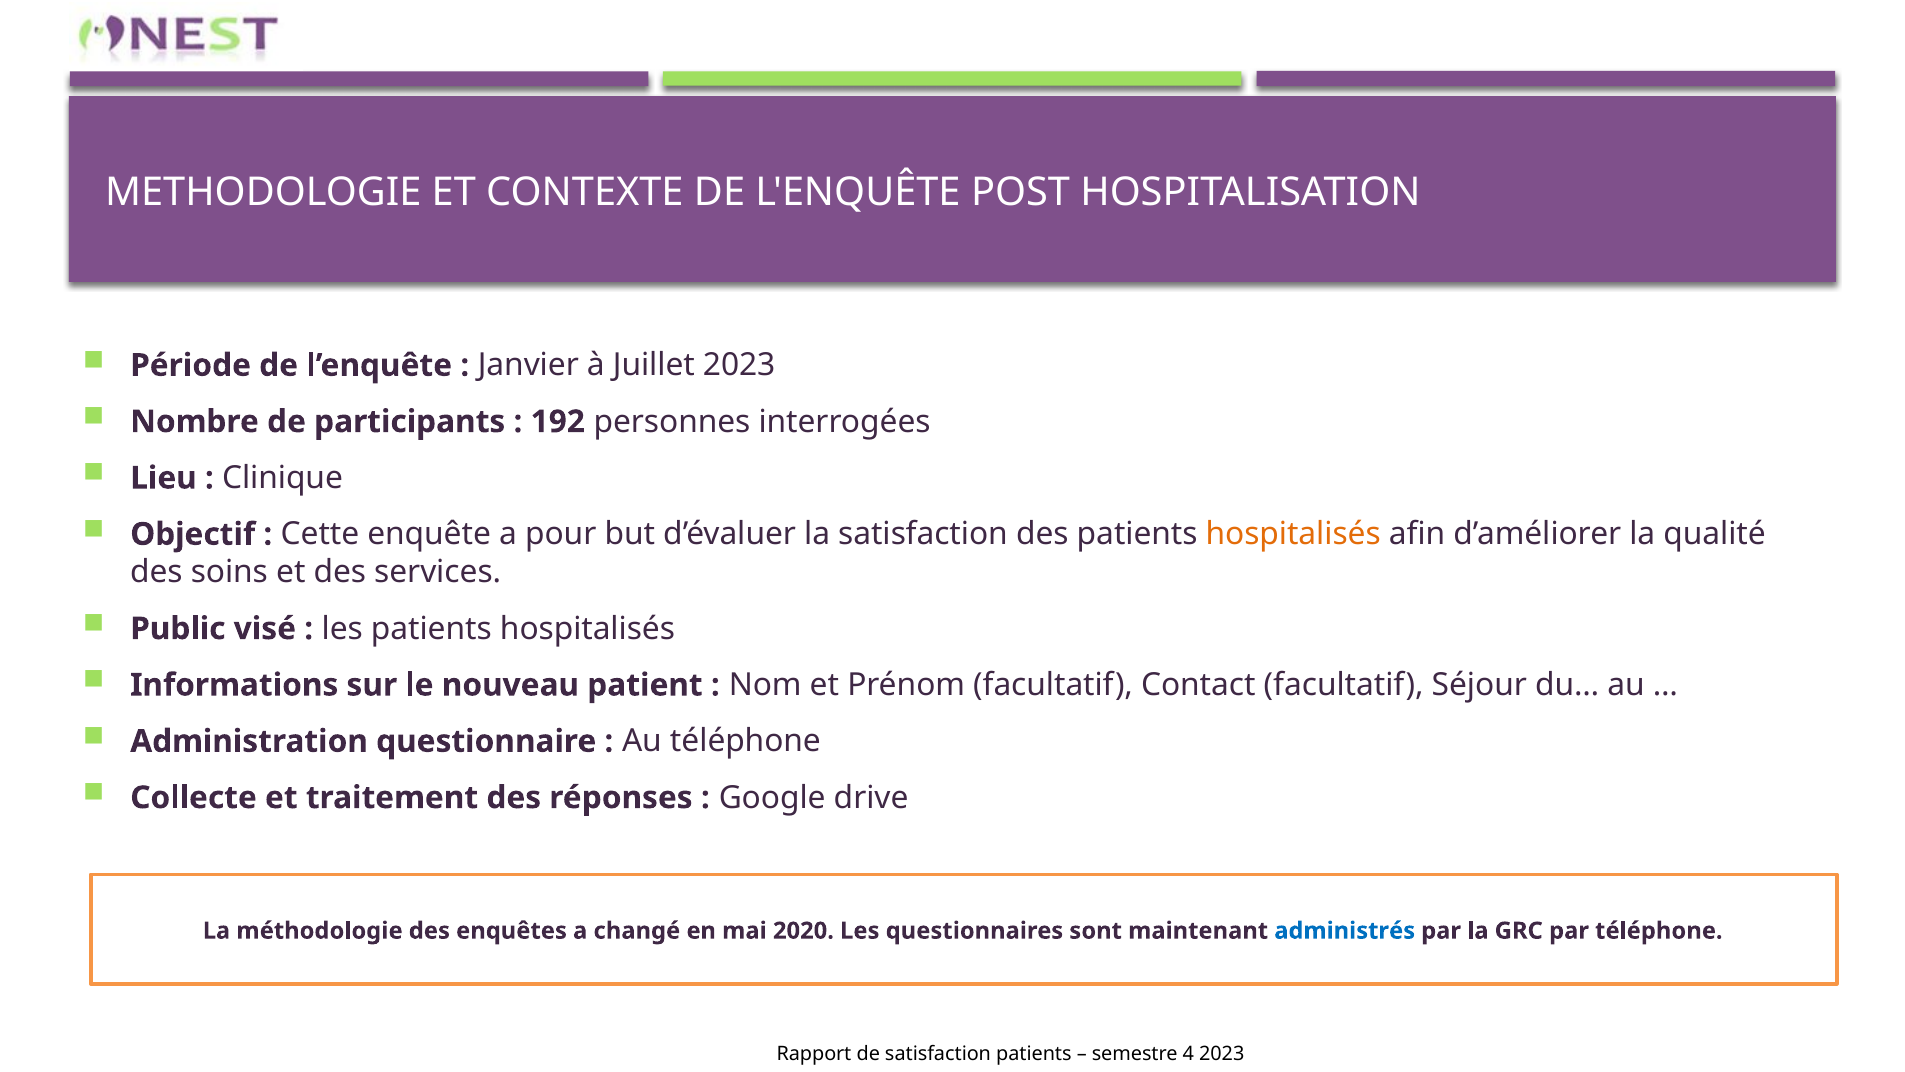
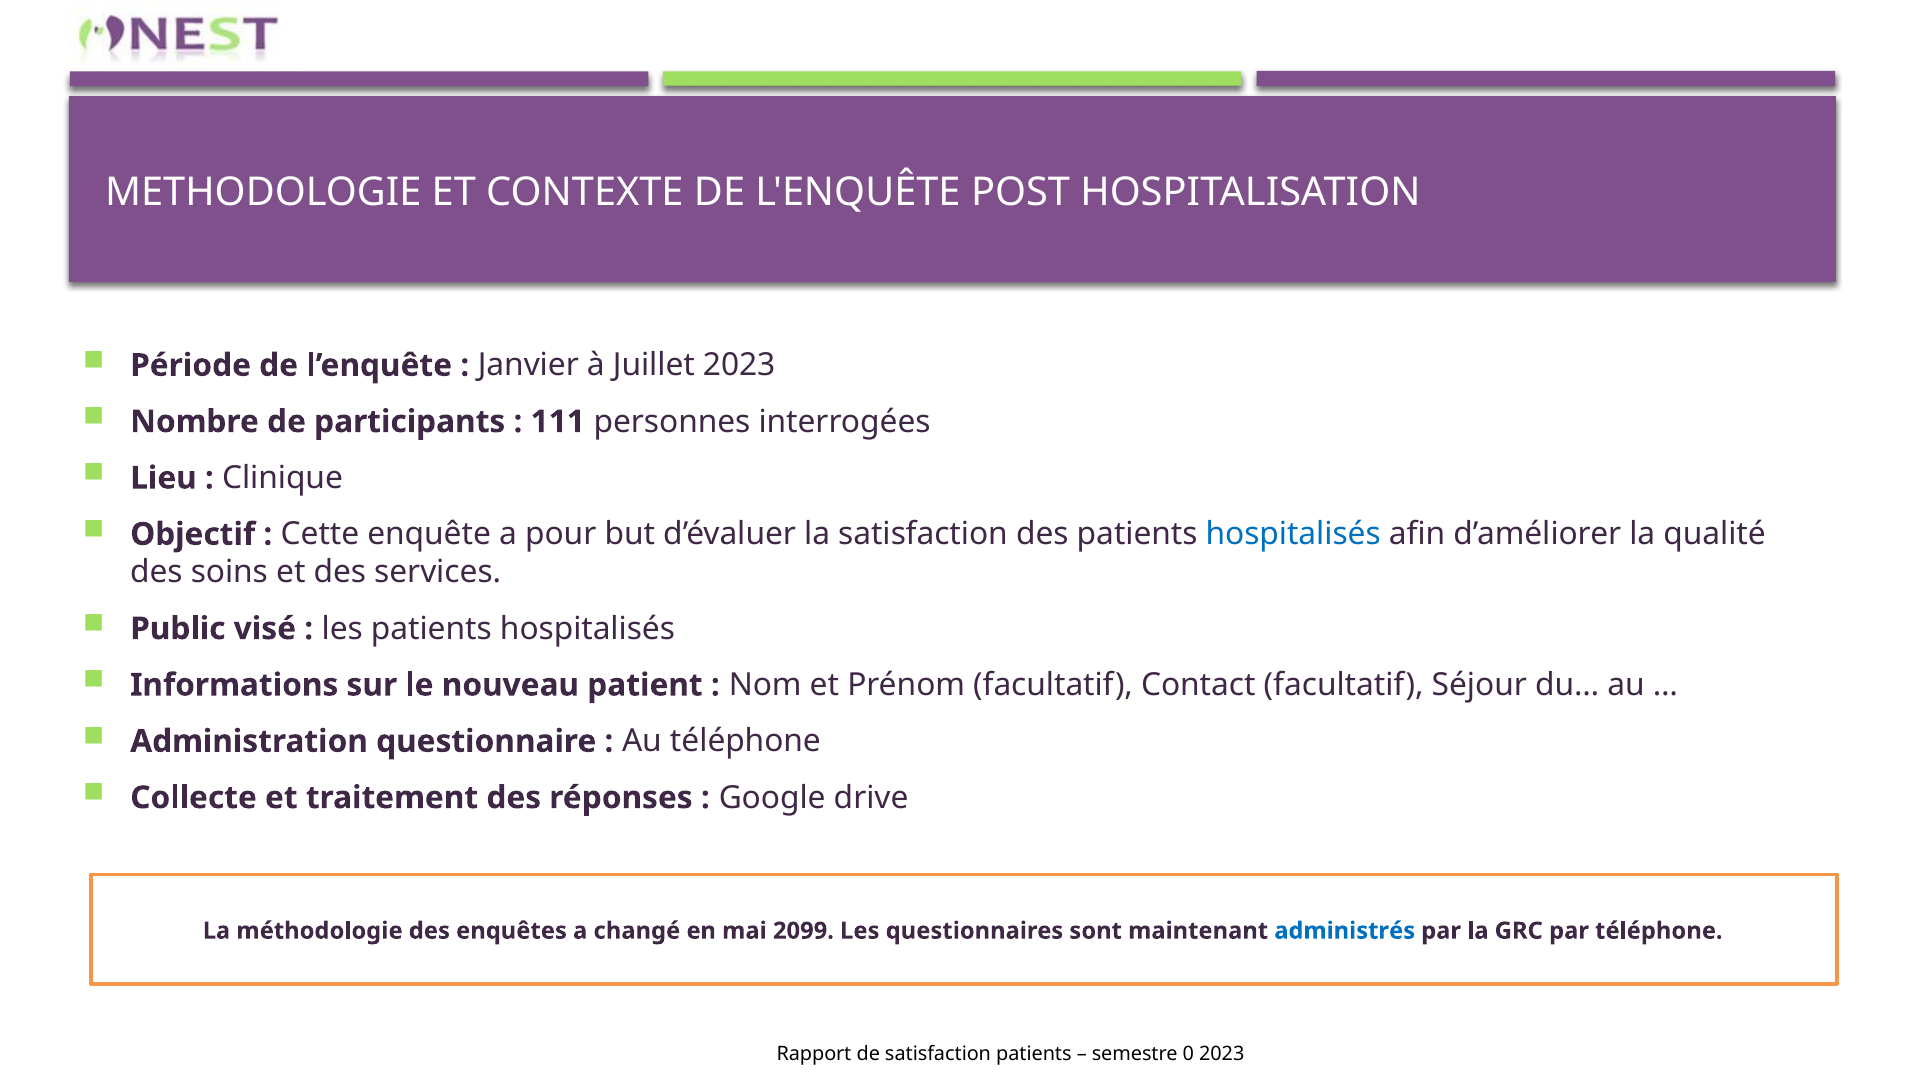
192: 192 -> 111
hospitalisés at (1293, 534) colour: orange -> blue
2020: 2020 -> 2099
4: 4 -> 0
